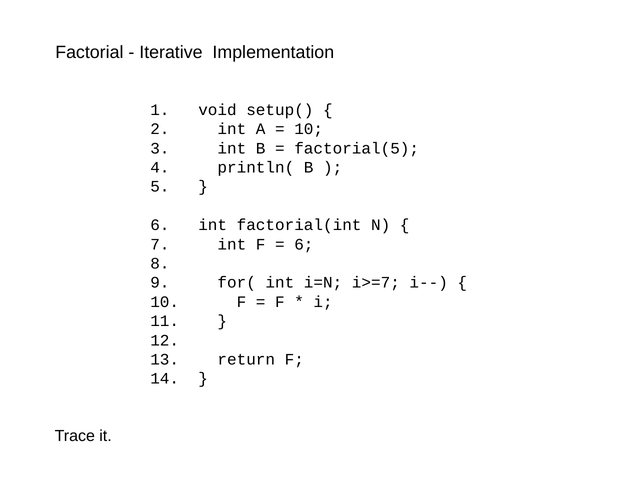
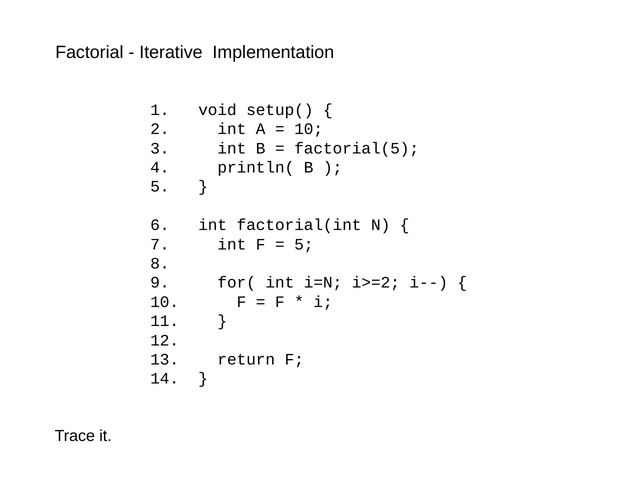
6 at (304, 244): 6 -> 5
i>=7: i>=7 -> i>=2
